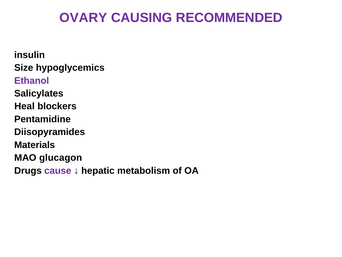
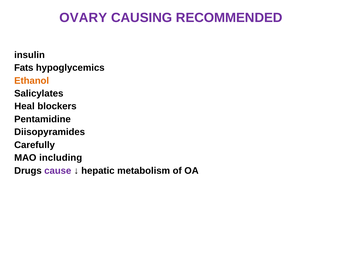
Size: Size -> Fats
Ethanol colour: purple -> orange
Materials: Materials -> Carefully
glucagon: glucagon -> including
